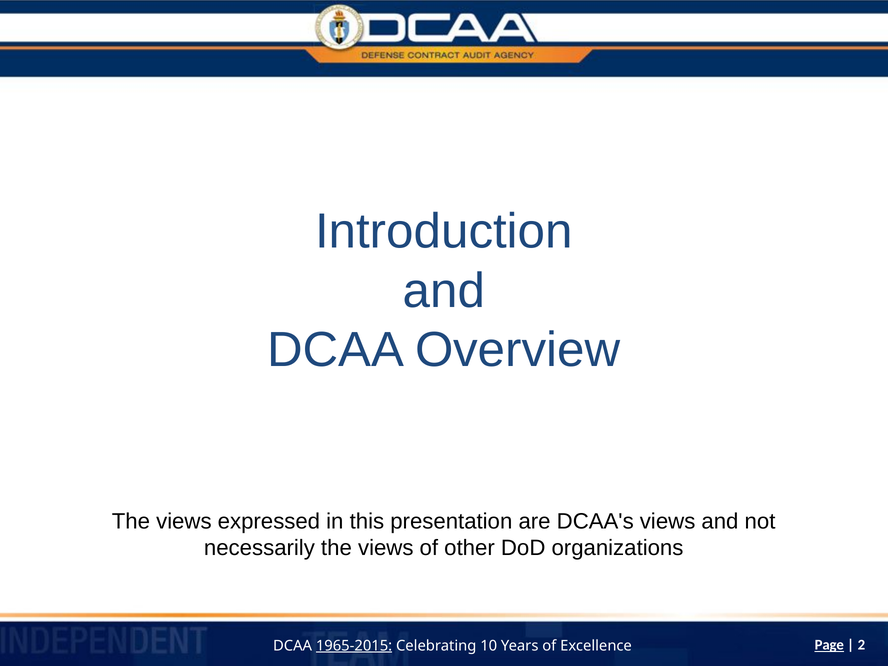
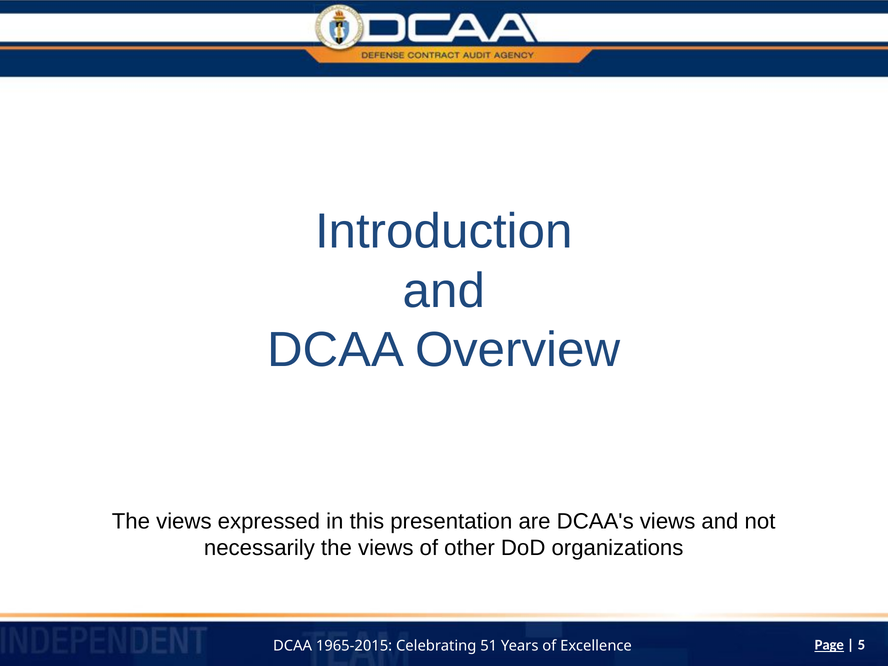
2: 2 -> 5
1965-2015 underline: present -> none
10: 10 -> 51
